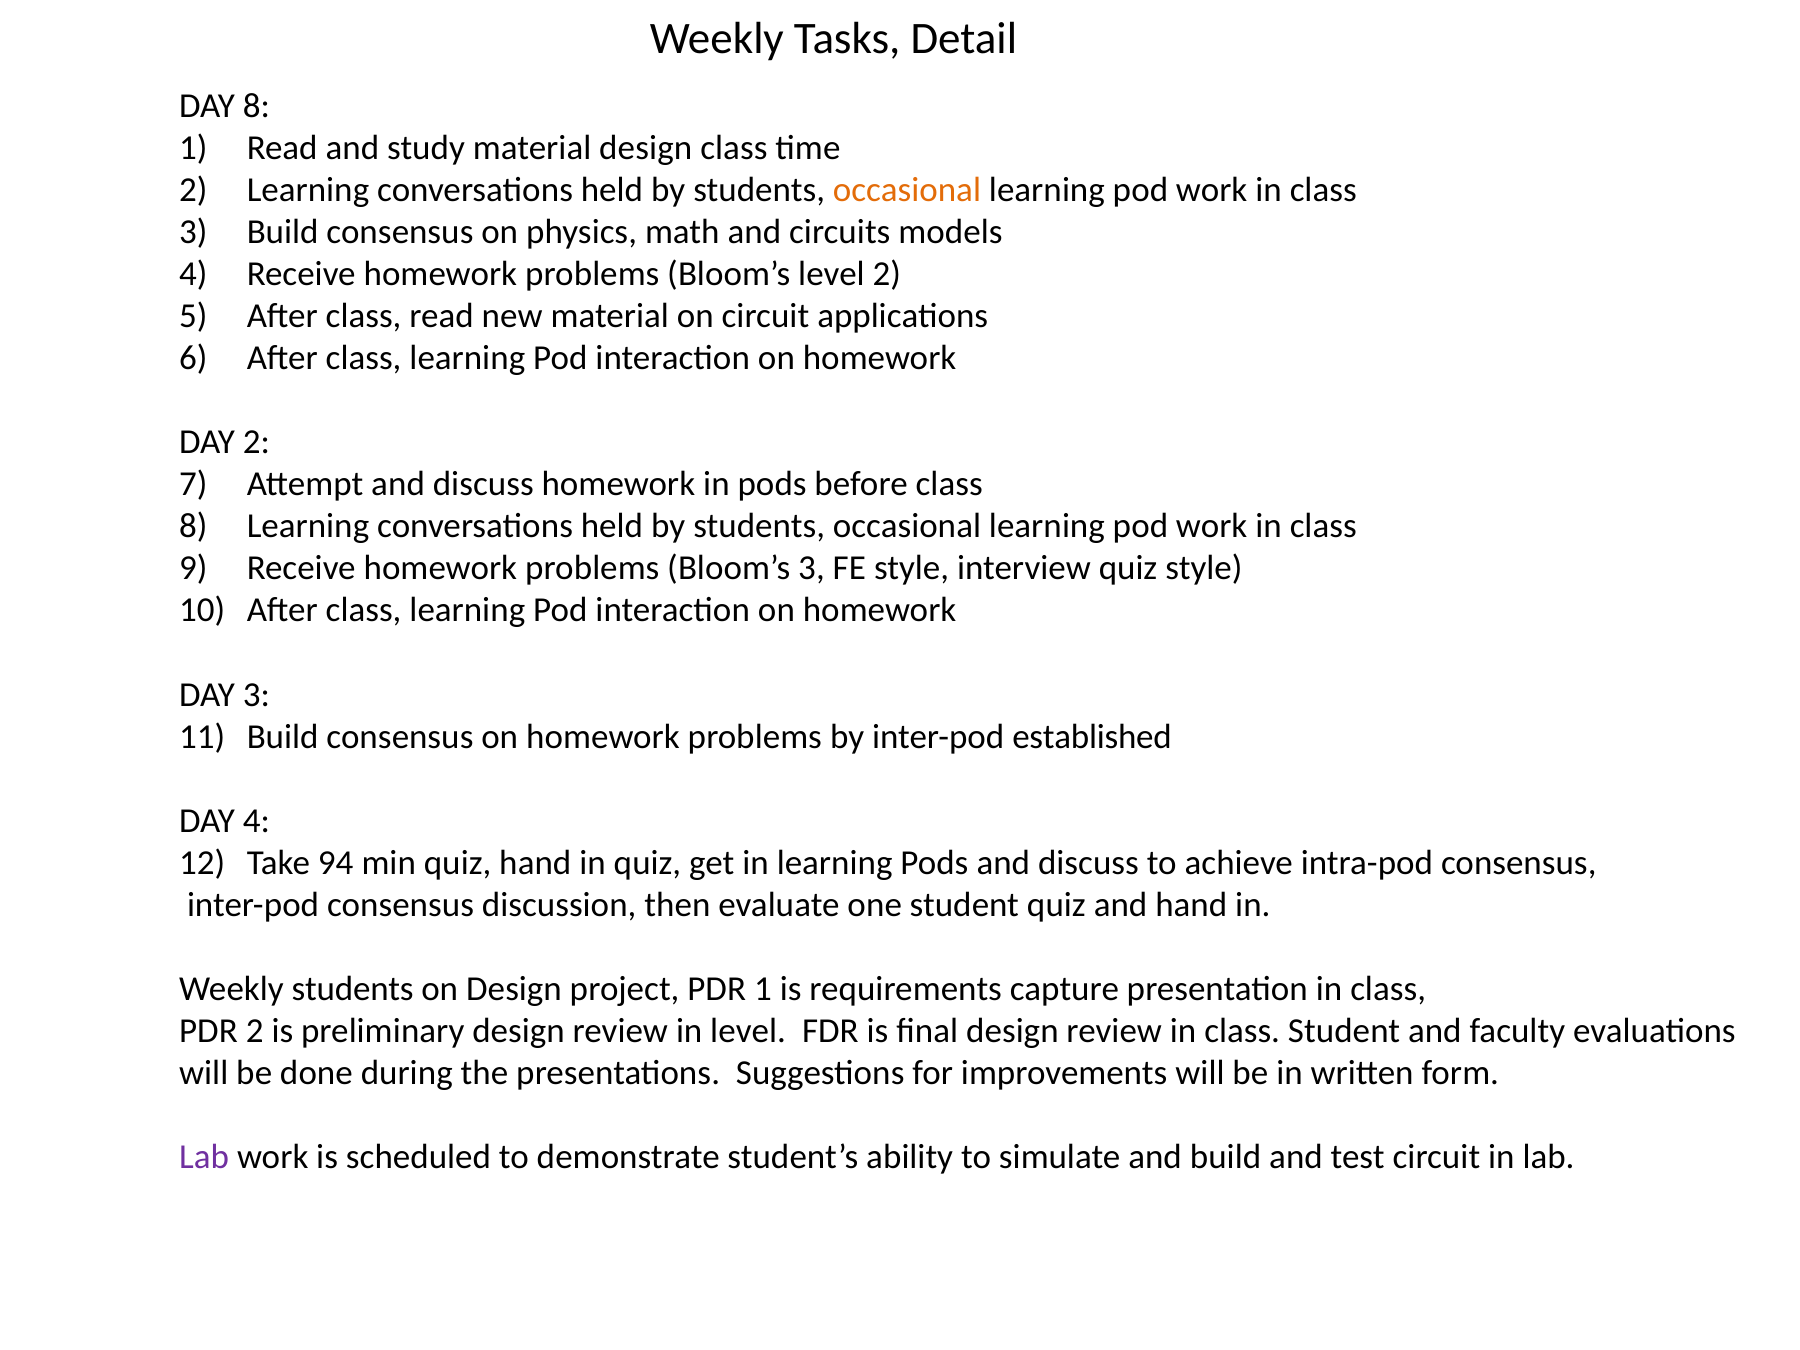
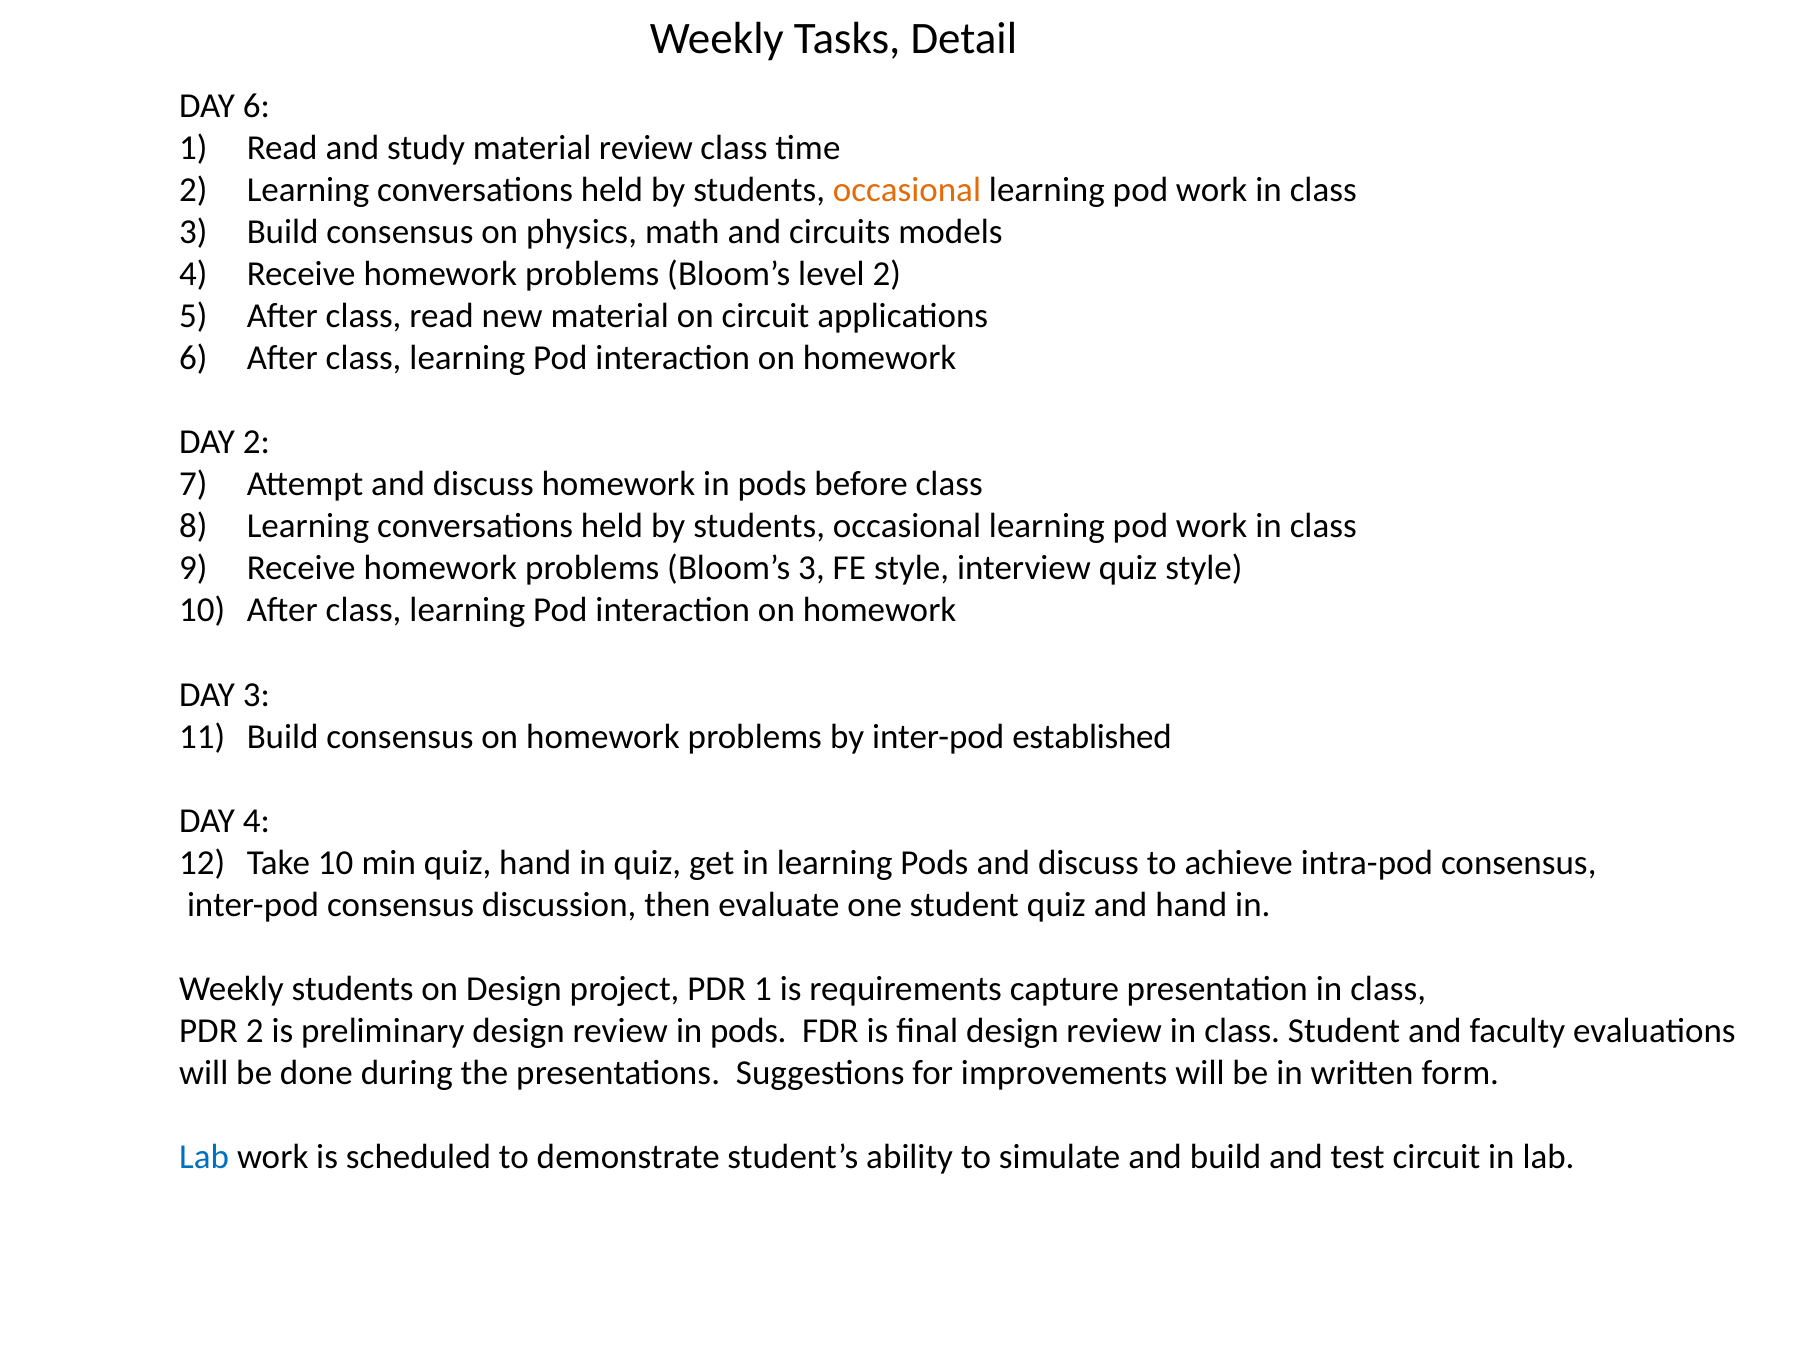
DAY 8: 8 -> 6
material design: design -> review
Take 94: 94 -> 10
review in level: level -> pods
Lab at (204, 1157) colour: purple -> blue
